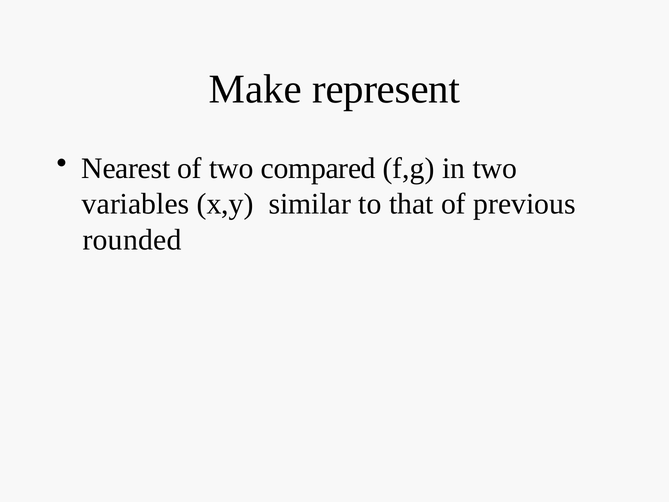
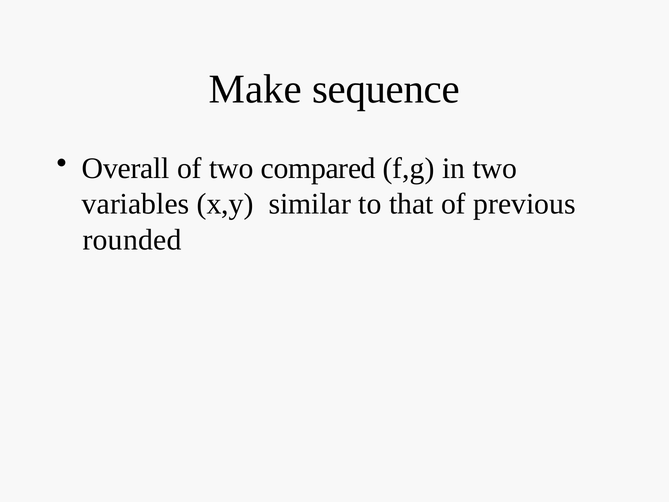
represent: represent -> sequence
Nearest: Nearest -> Overall
